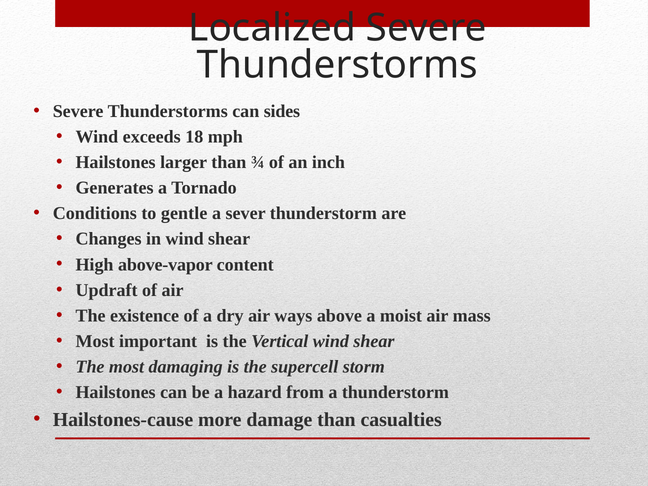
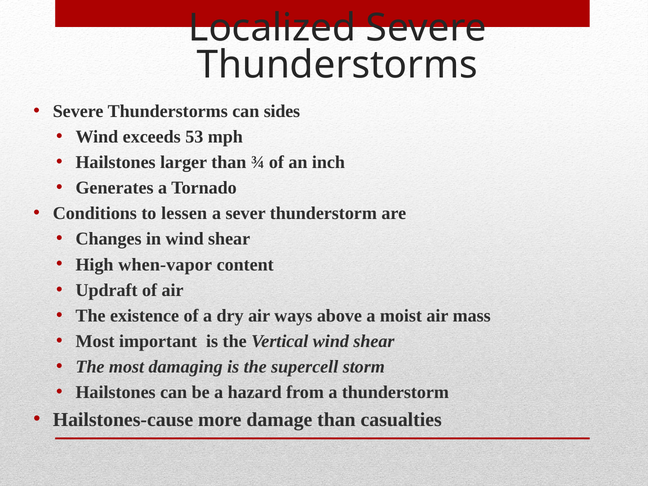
18: 18 -> 53
gentle: gentle -> lessen
above-vapor: above-vapor -> when-vapor
